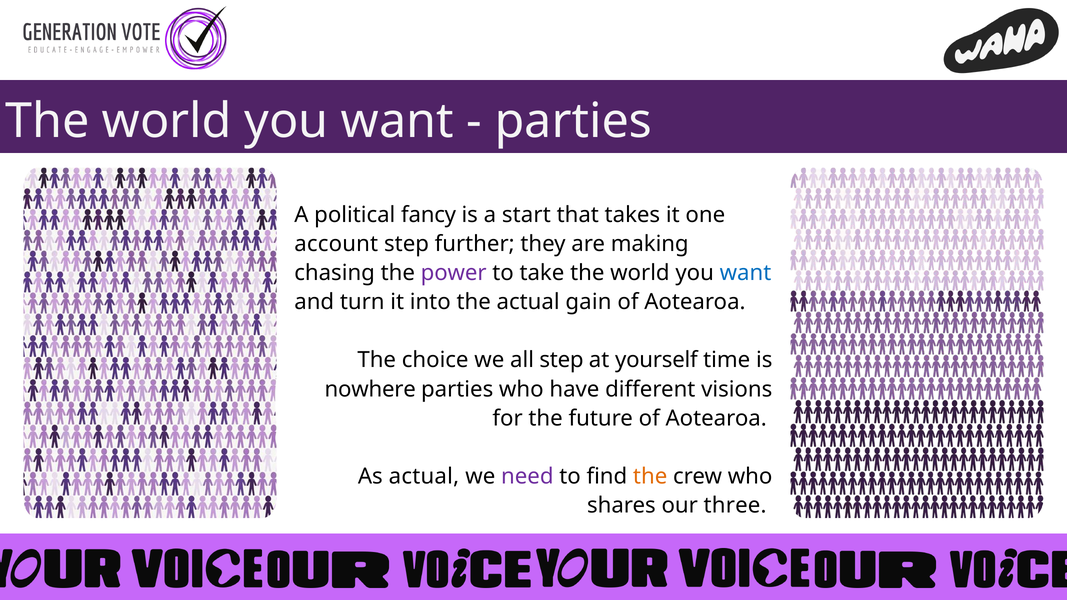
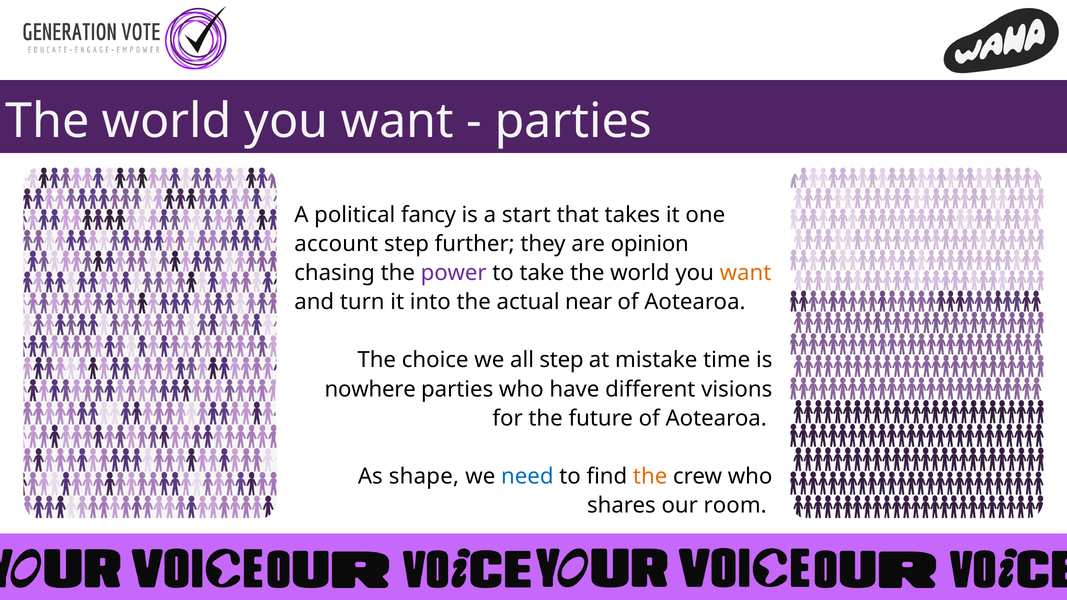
making: making -> opinion
want at (745, 273) colour: blue -> orange
gain: gain -> near
yourself: yourself -> mistake
As actual: actual -> shape
need colour: purple -> blue
three: three -> room
